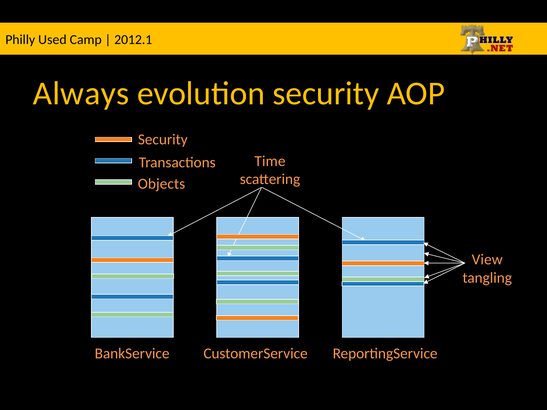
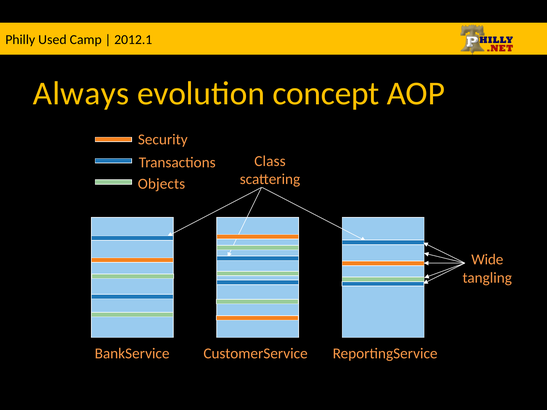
evolution security: security -> concept
Time: Time -> Class
View: View -> Wide
